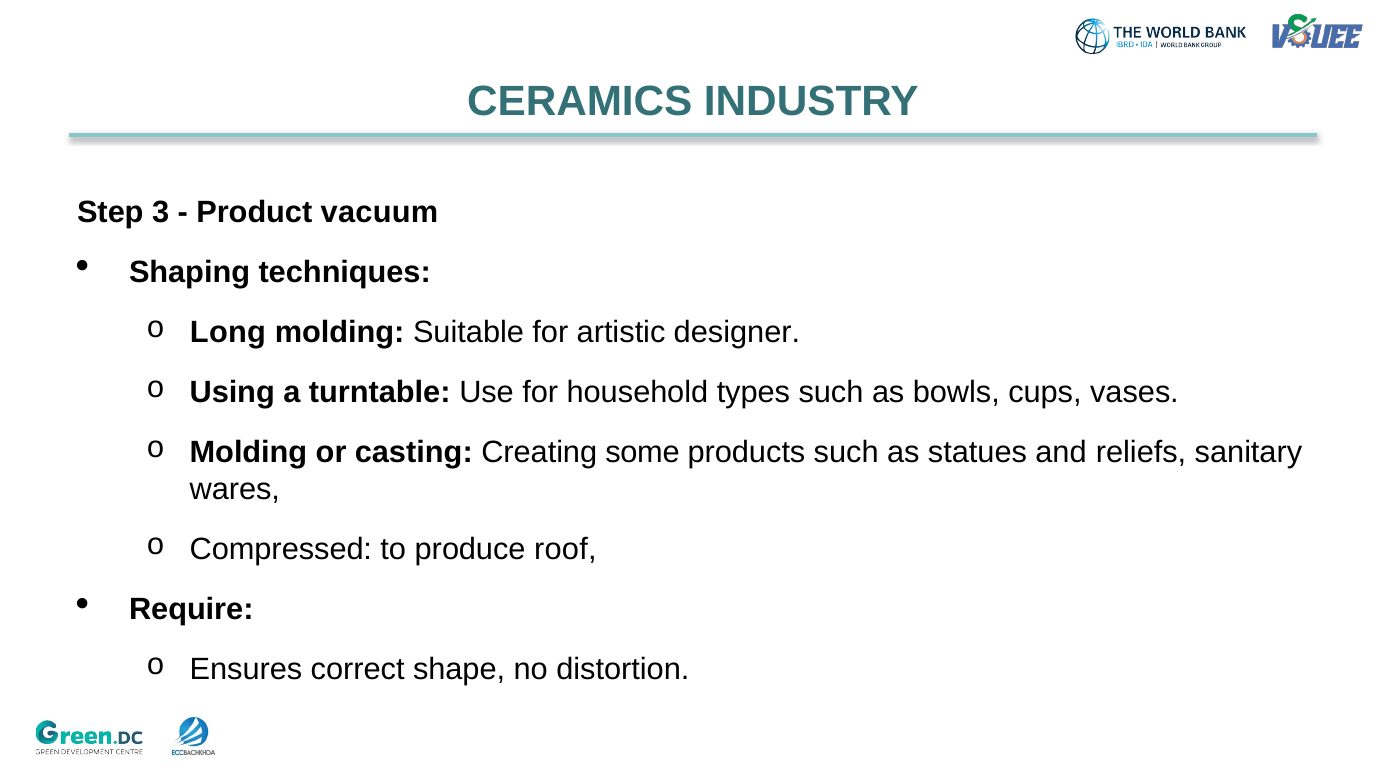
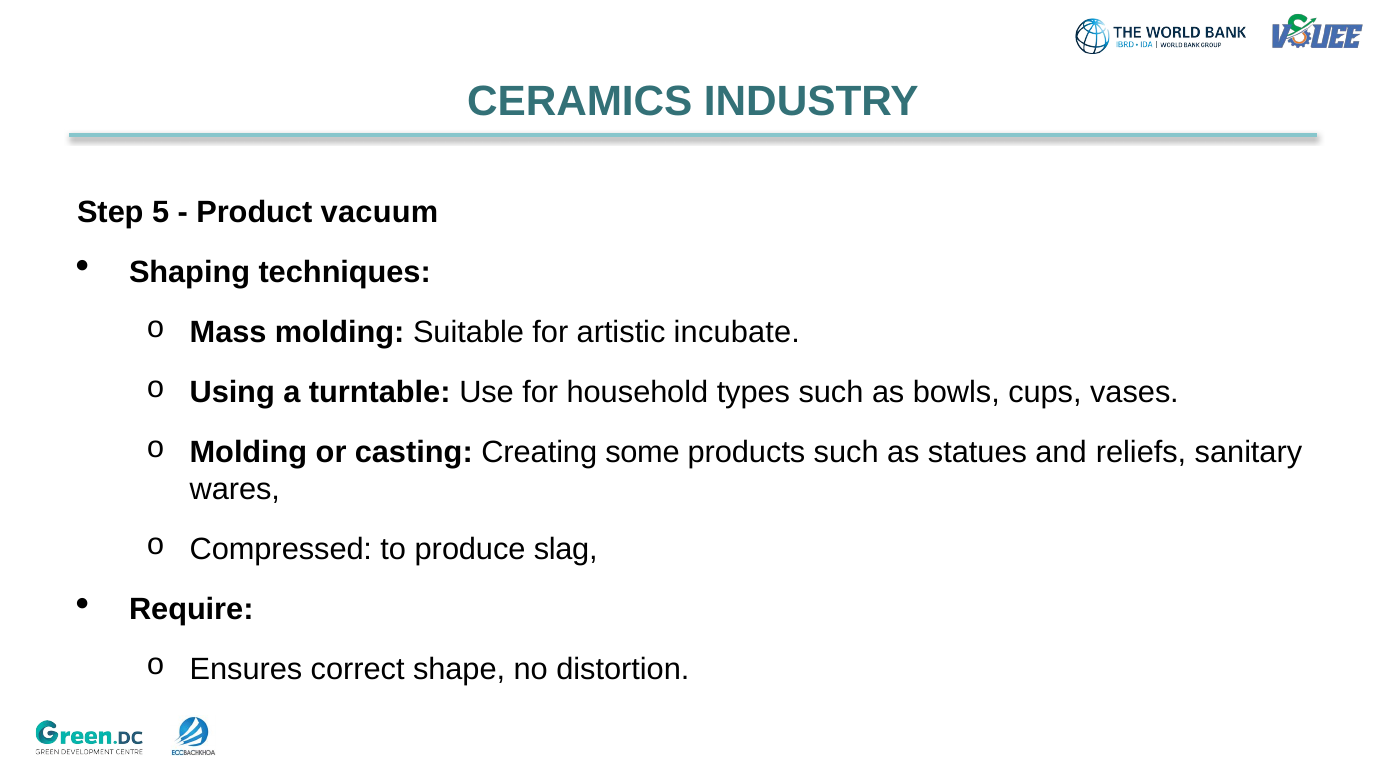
3: 3 -> 5
Long: Long -> Mass
designer: designer -> incubate
roof: roof -> slag
